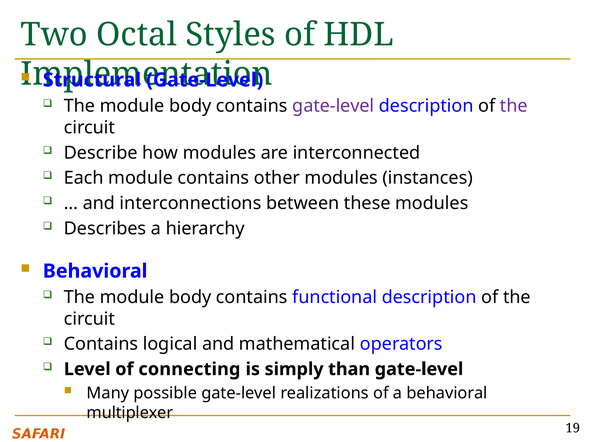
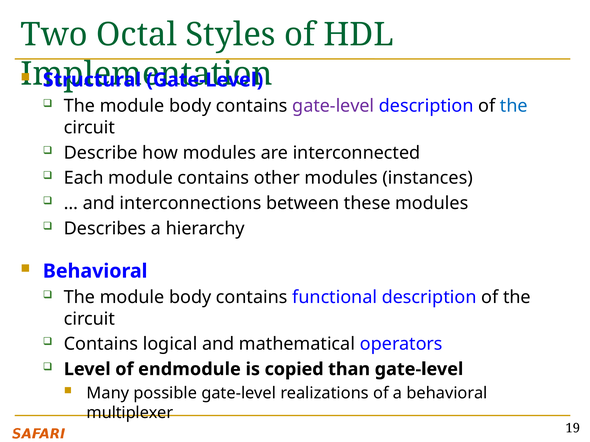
the at (514, 106) colour: purple -> blue
connecting: connecting -> endmodule
simply: simply -> copied
